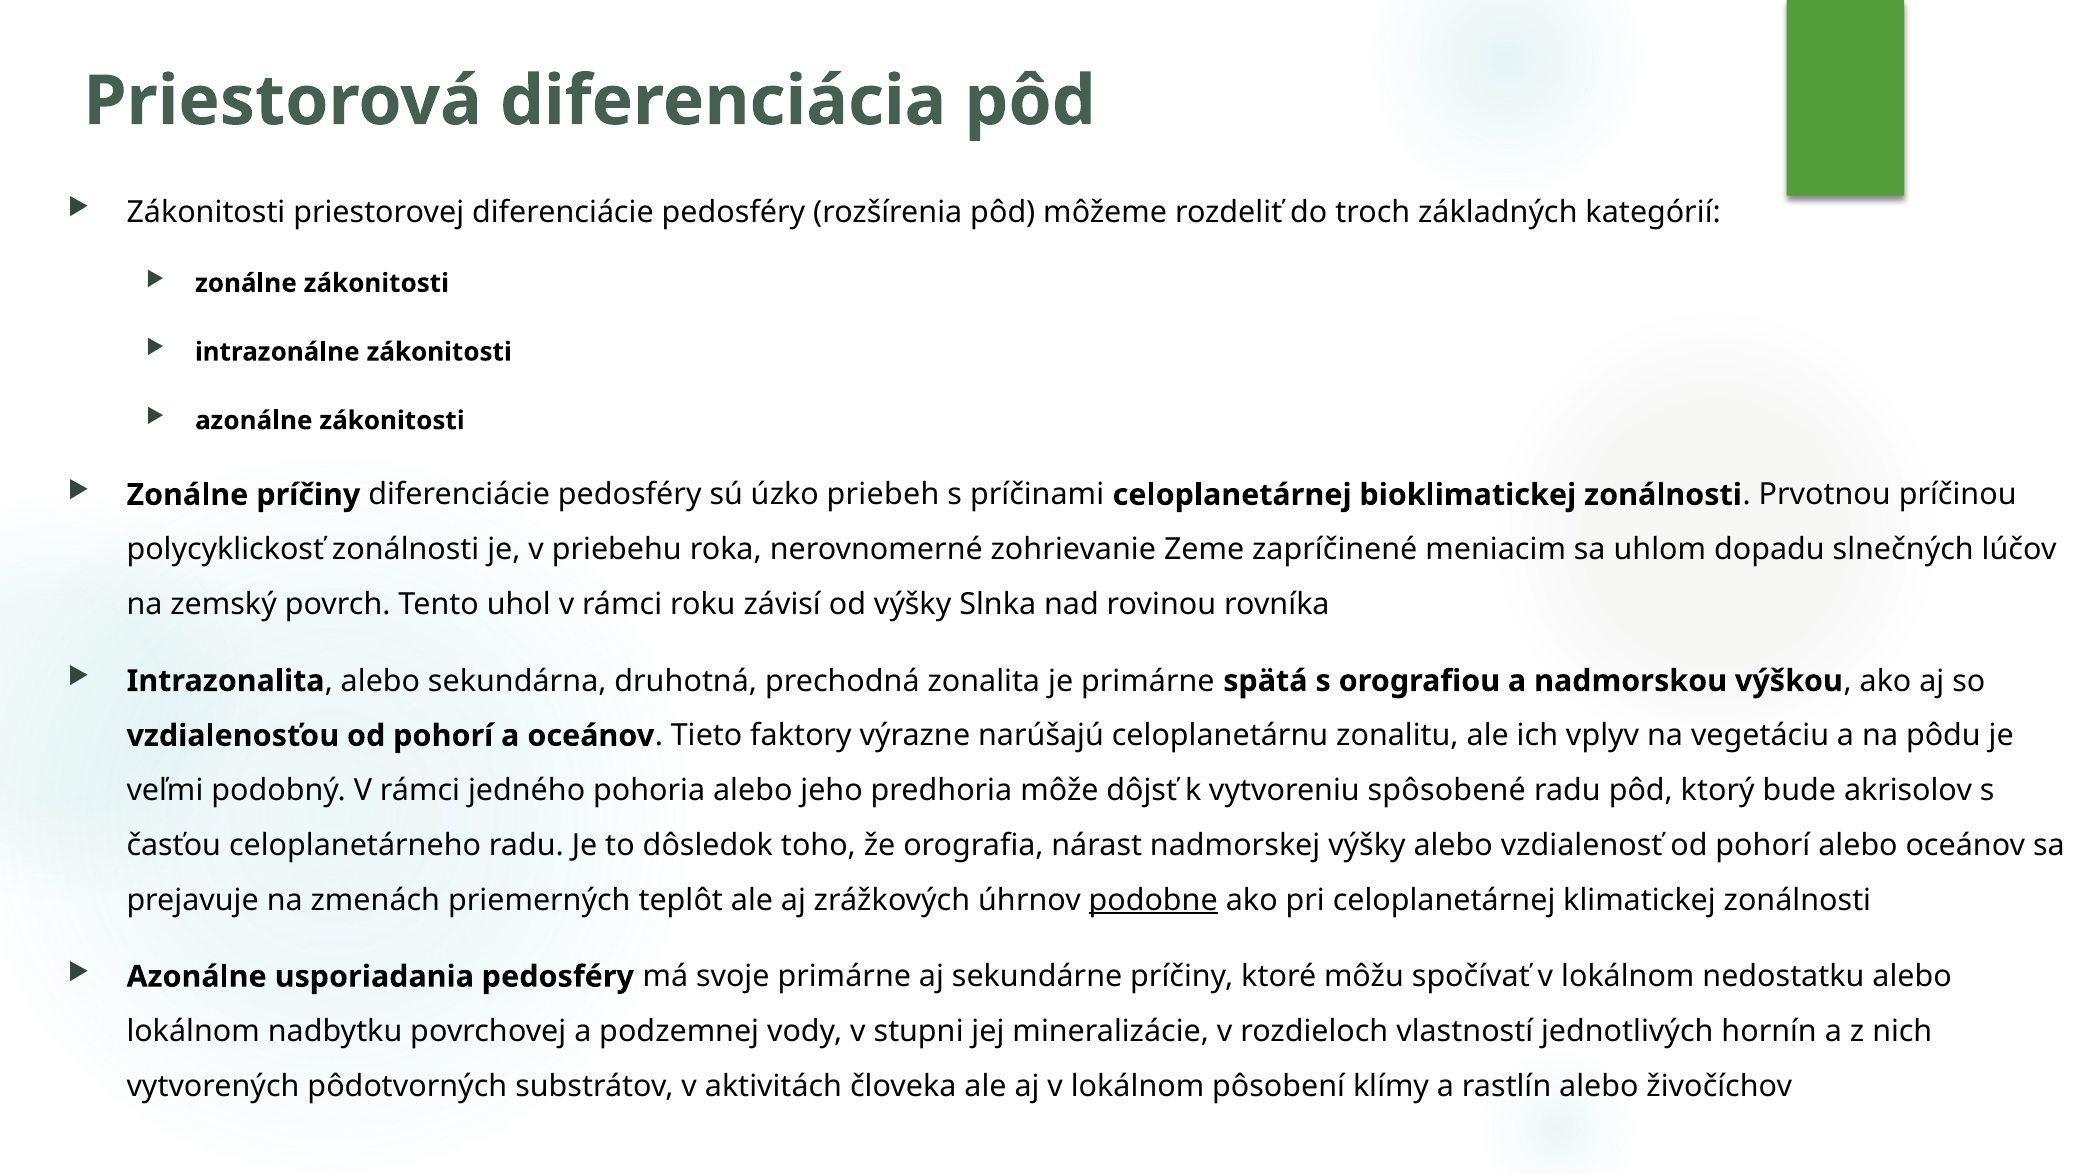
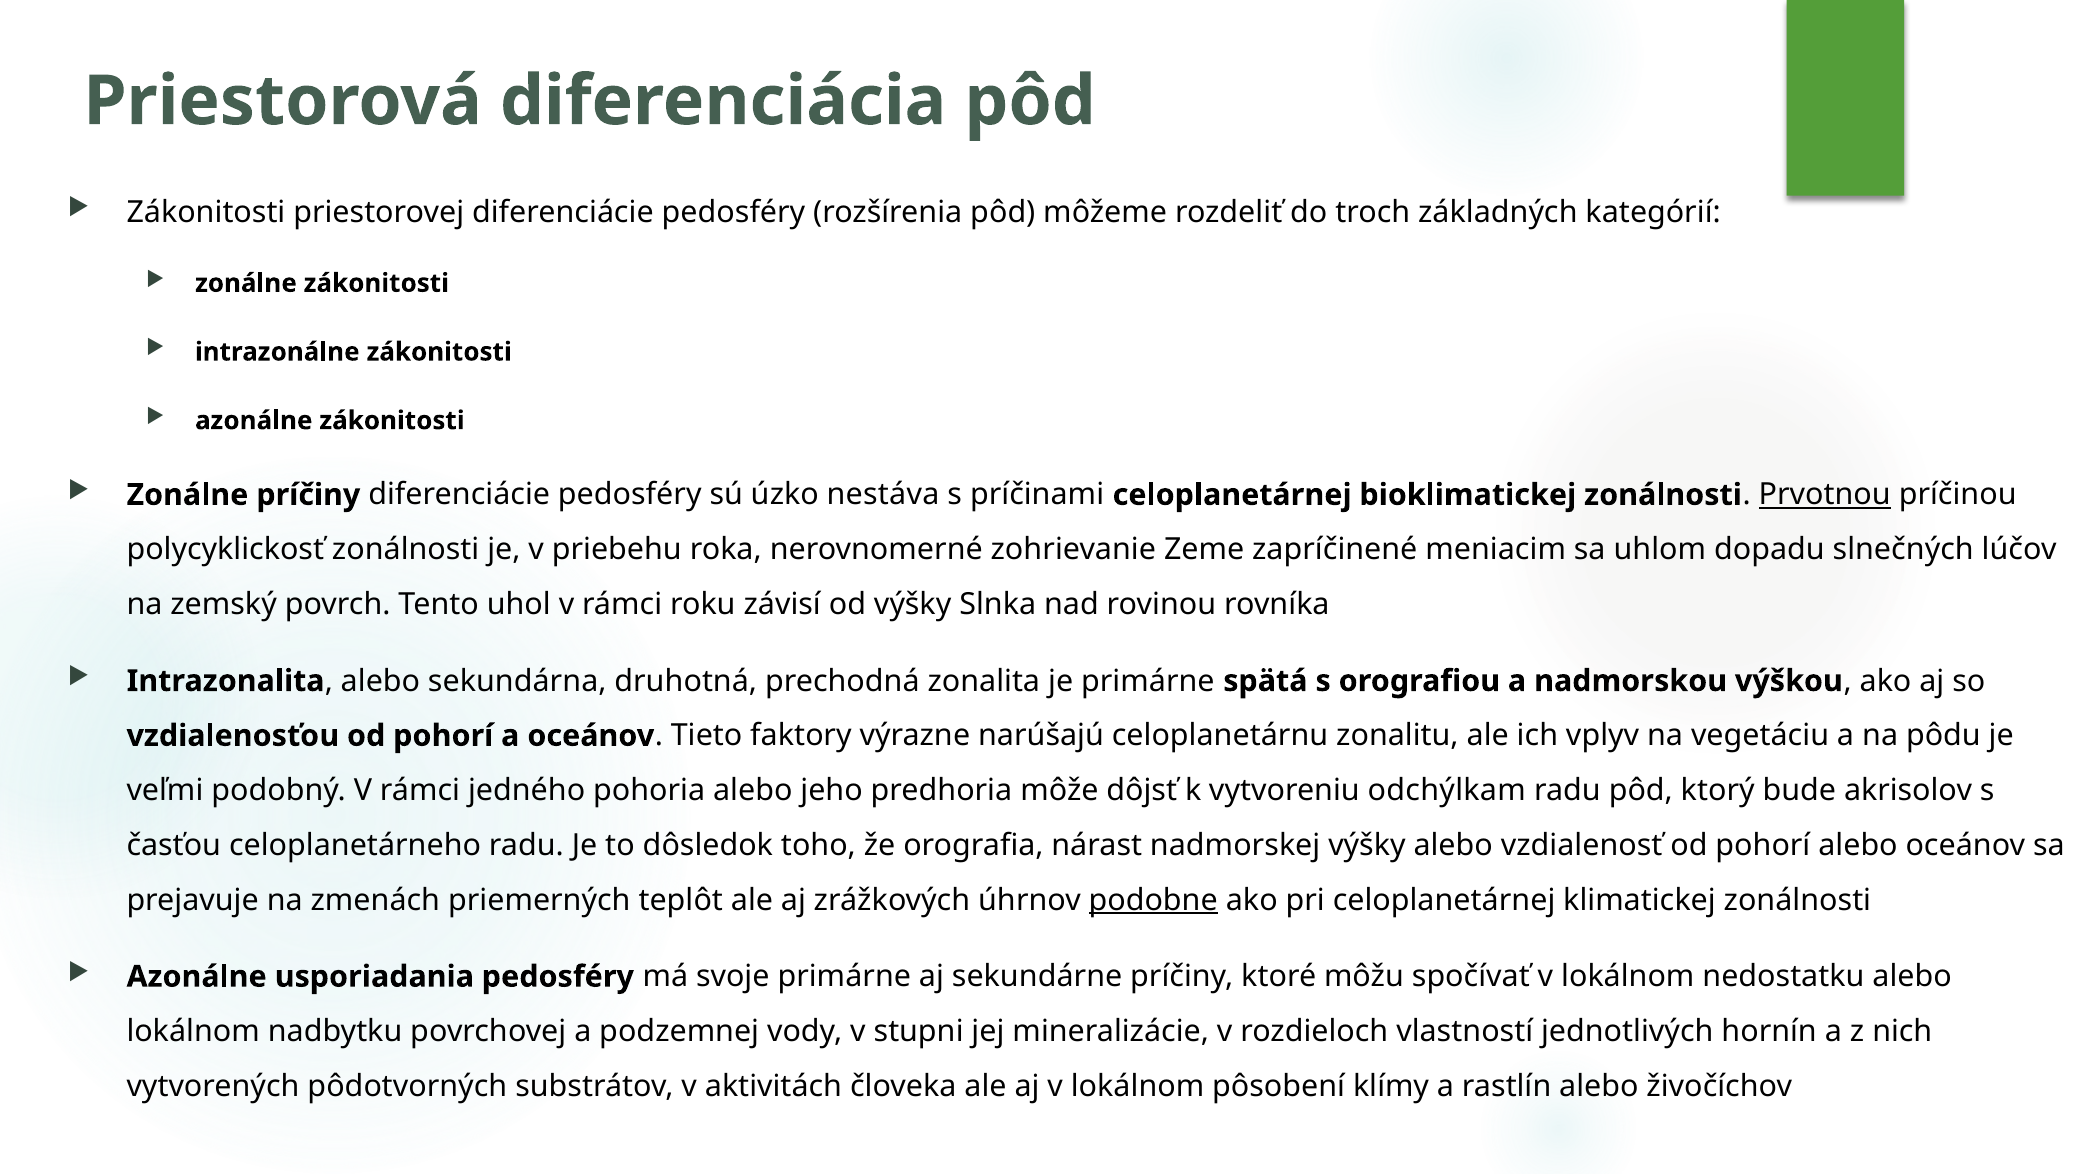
priebeh: priebeh -> nestáva
Prvotnou underline: none -> present
spôsobené: spôsobené -> odchýlkam
